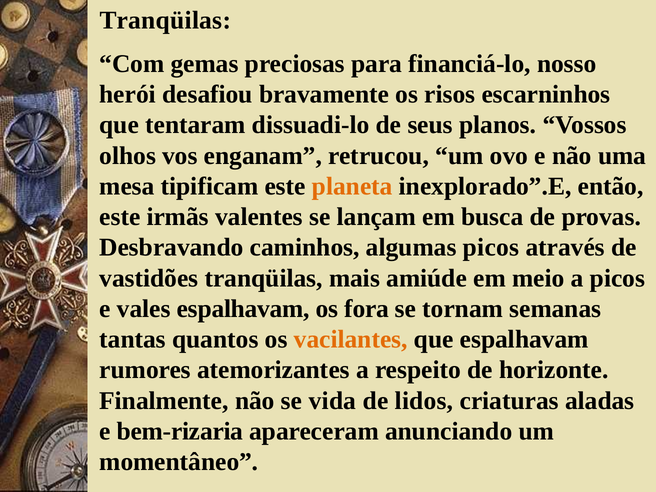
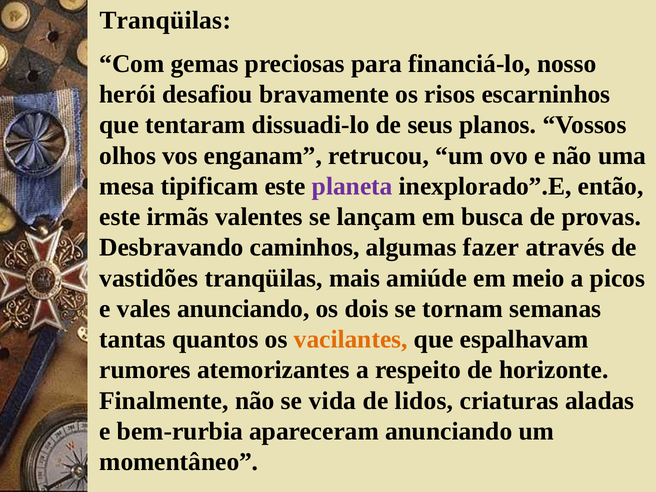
planeta colour: orange -> purple
algumas picos: picos -> fazer
vales espalhavam: espalhavam -> anunciando
fora: fora -> dois
bem-rizaria: bem-rizaria -> bem-rurbia
